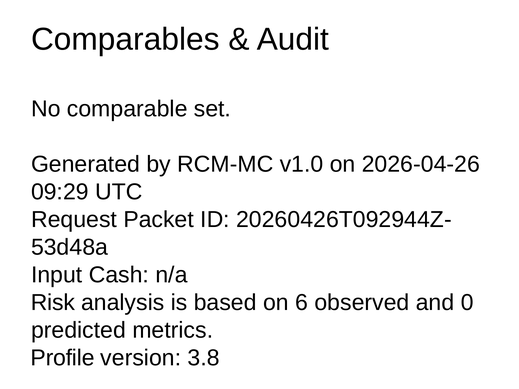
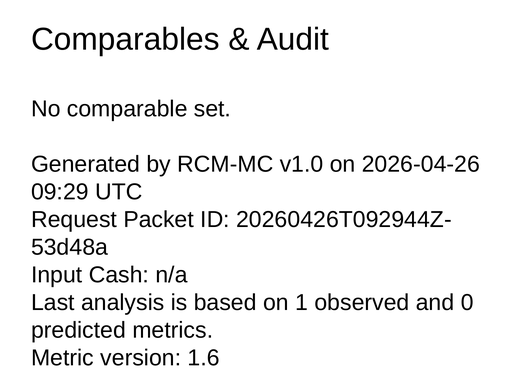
Risk: Risk -> Last
6: 6 -> 1
Profile: Profile -> Metric
3.8: 3.8 -> 1.6
